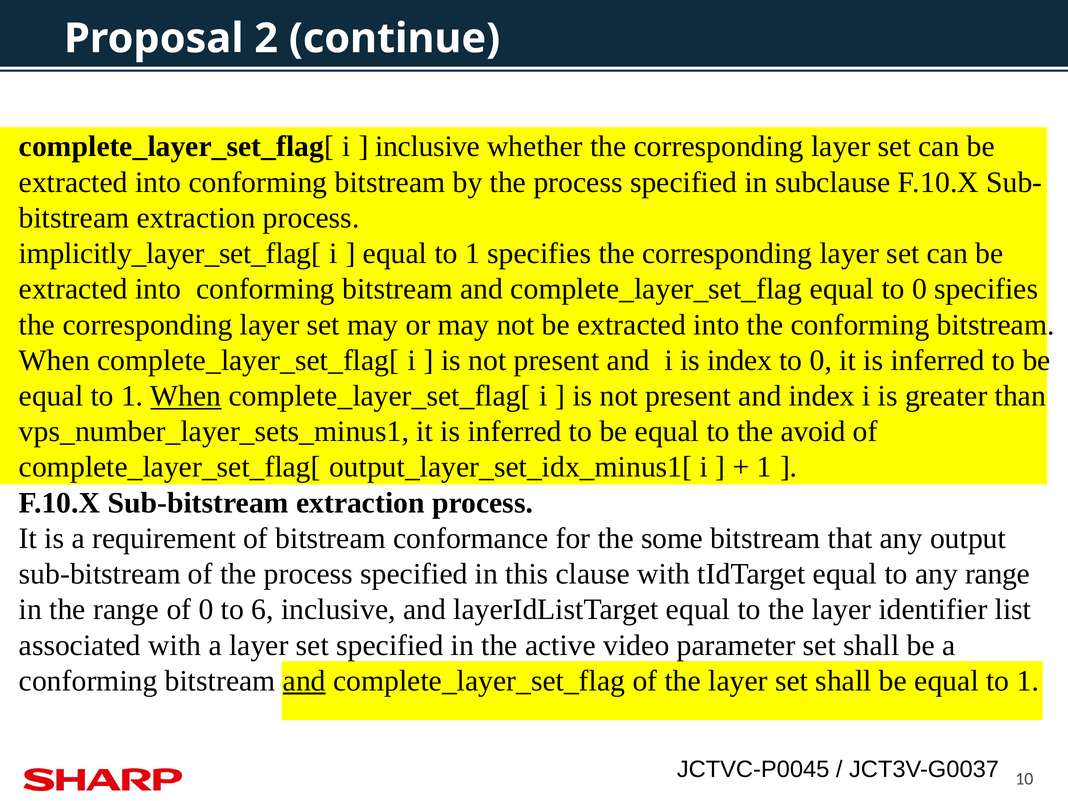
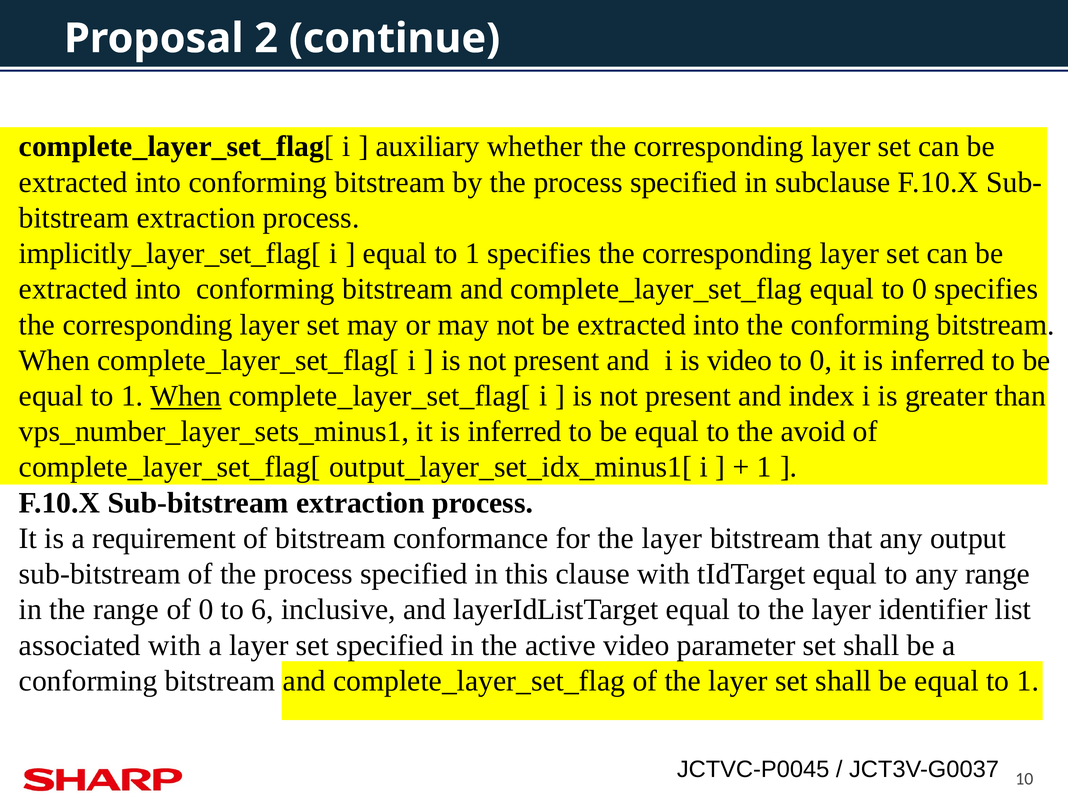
inclusive at (428, 147): inclusive -> auxiliary
is index: index -> video
for the some: some -> layer
and at (304, 681) underline: present -> none
